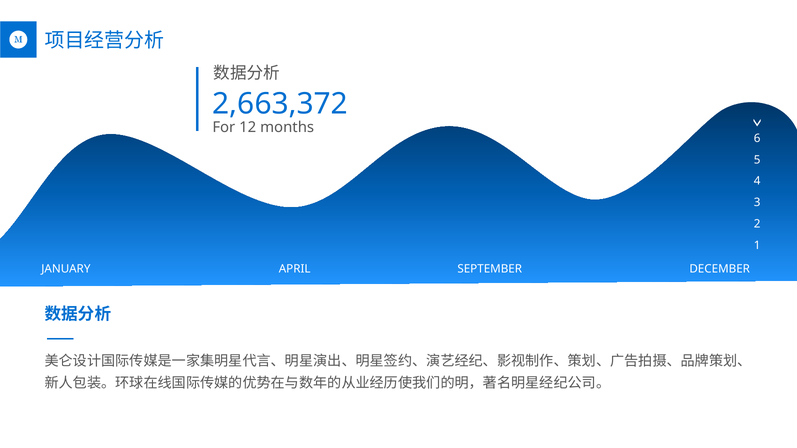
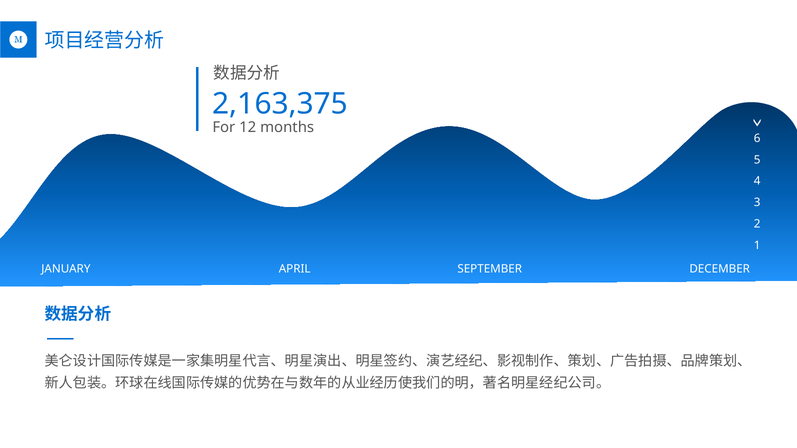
2,663,372: 2,663,372 -> 2,163,375
